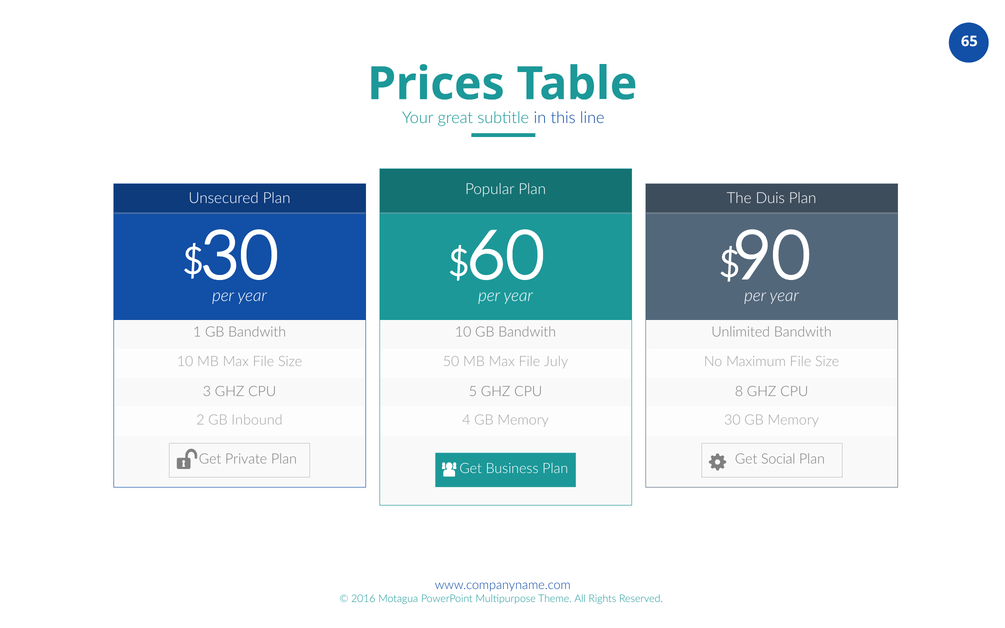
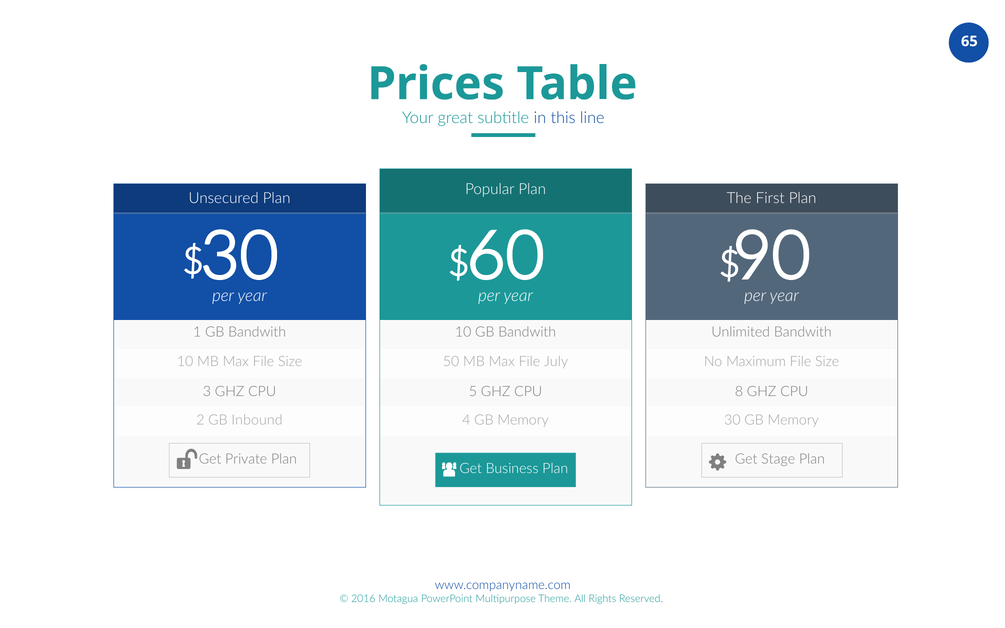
Duis: Duis -> First
Social: Social -> Stage
